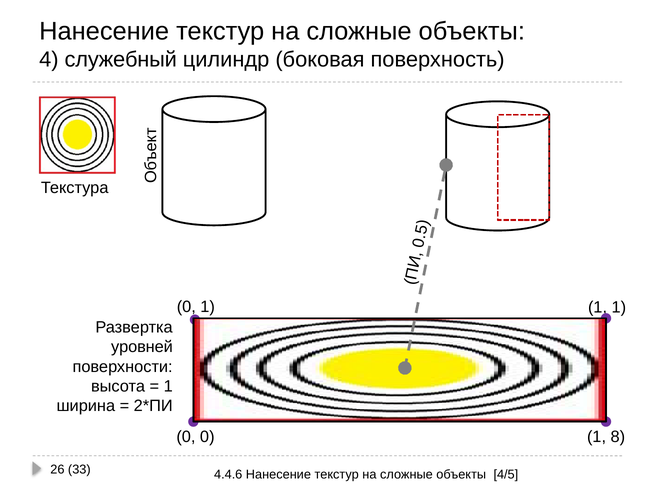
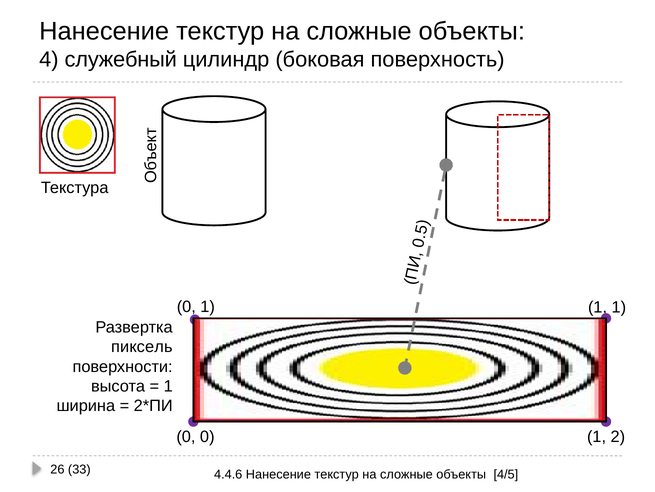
уровней: уровней -> пиксель
8: 8 -> 2
